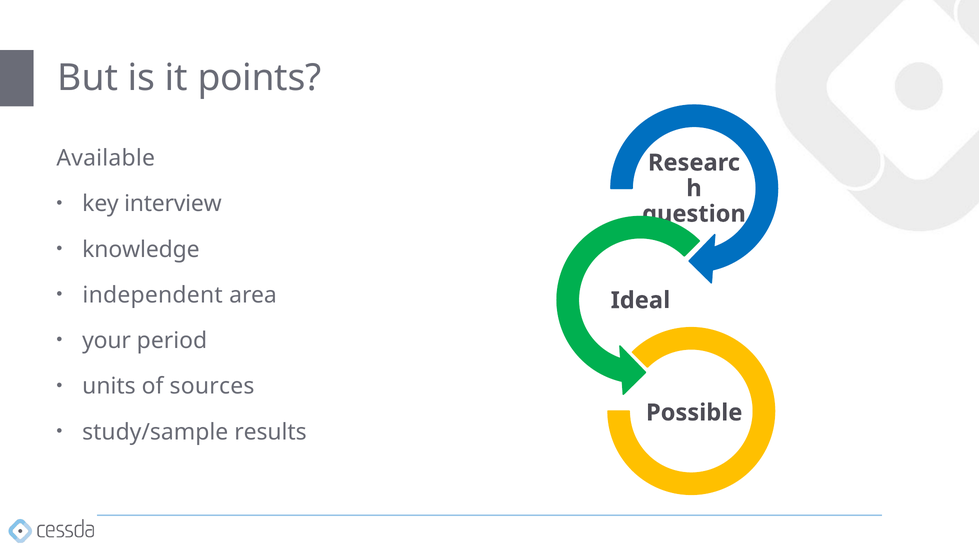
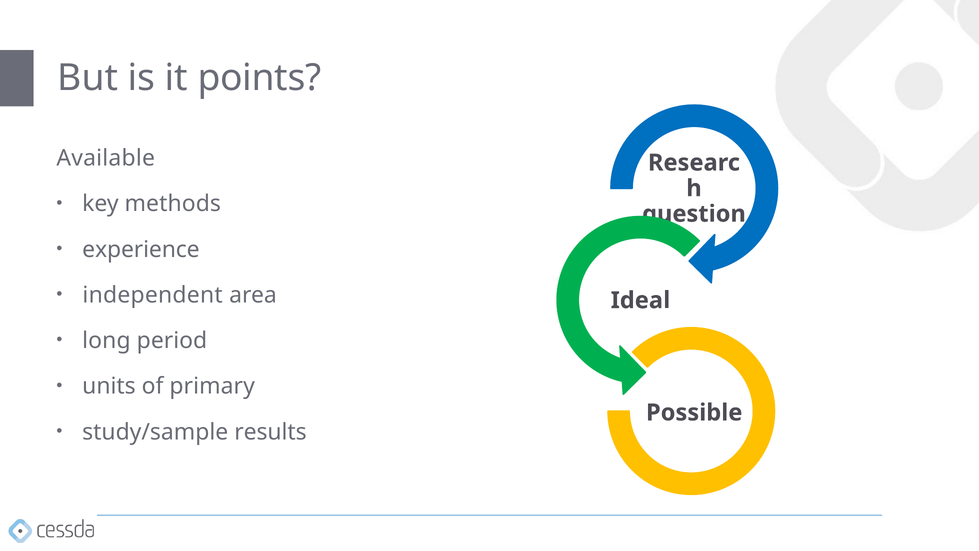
interview: interview -> methods
knowledge: knowledge -> experience
your: your -> long
sources: sources -> primary
